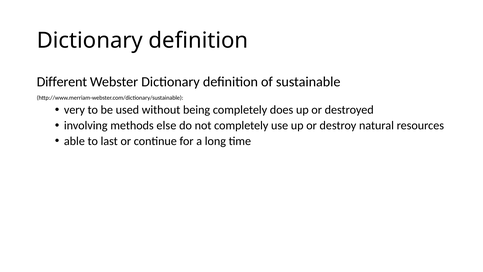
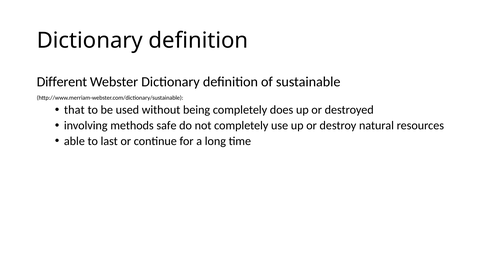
very: very -> that
else: else -> safe
